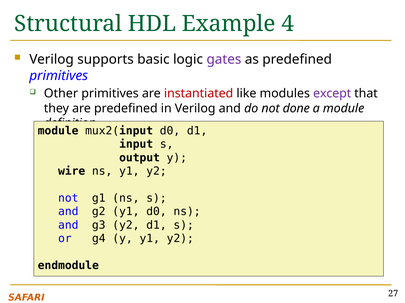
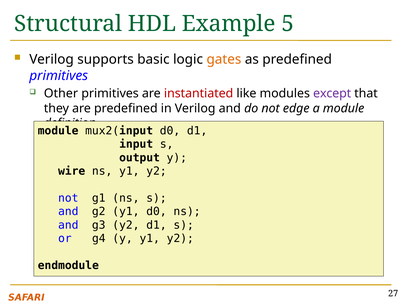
4: 4 -> 5
gates colour: purple -> orange
done: done -> edge
